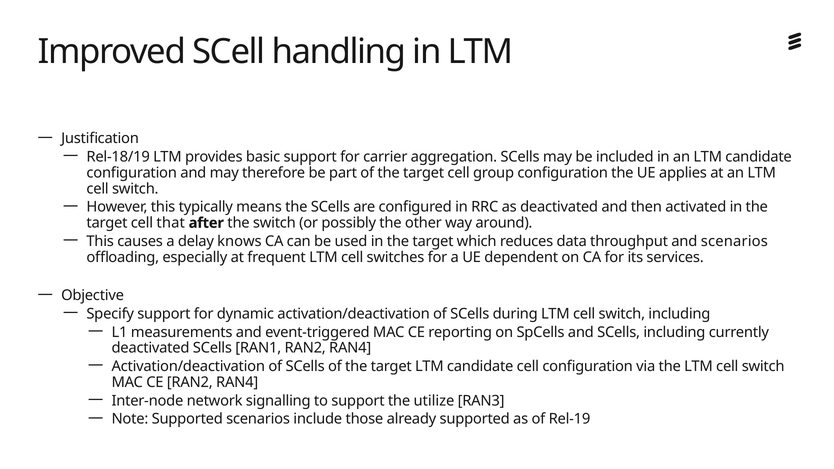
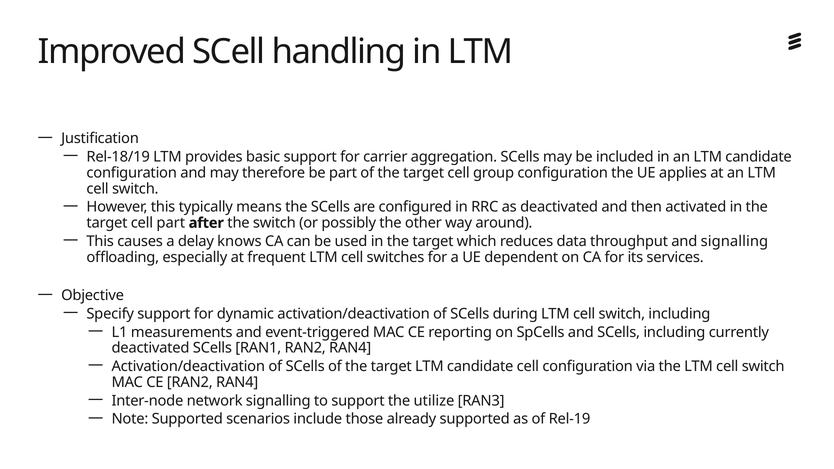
cell that: that -> part
and scenarios: scenarios -> signalling
